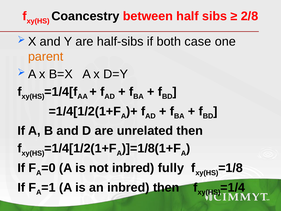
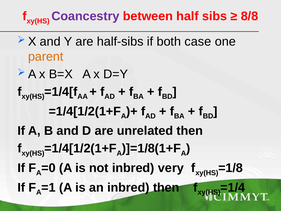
Coancestry colour: black -> purple
2/8: 2/8 -> 8/8
fully: fully -> very
